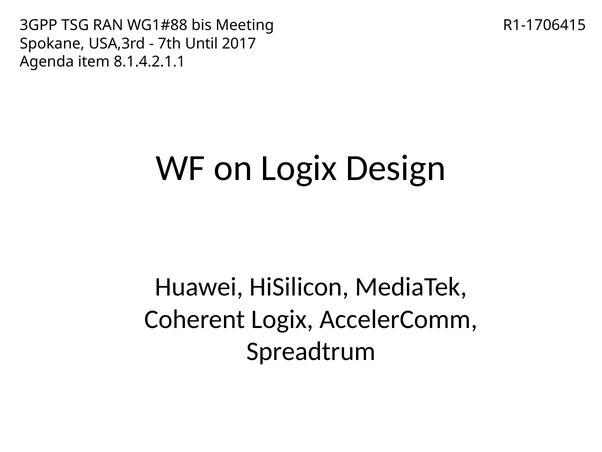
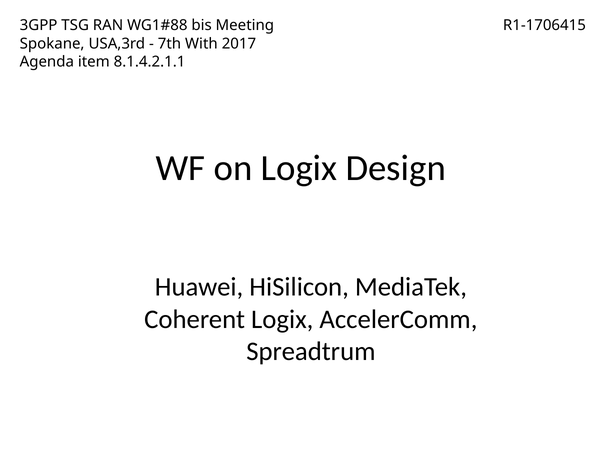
Until: Until -> With
